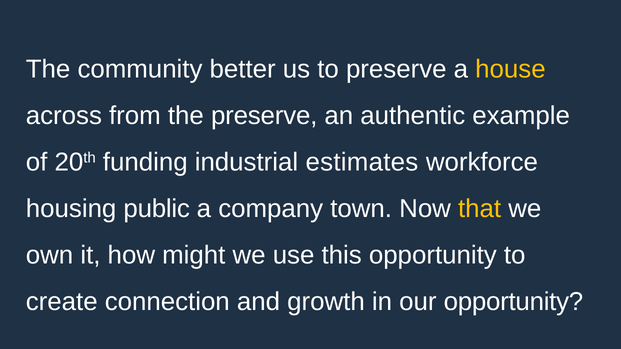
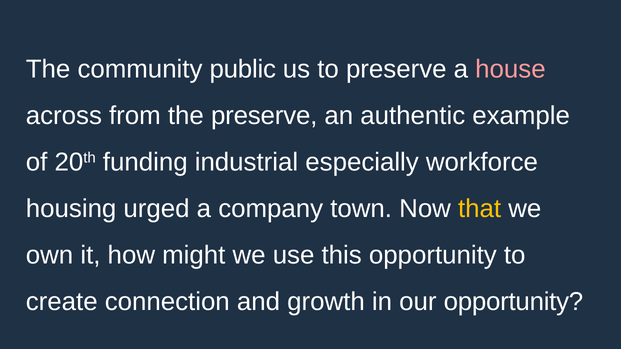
better: better -> public
house colour: yellow -> pink
estimates: estimates -> especially
public: public -> urged
